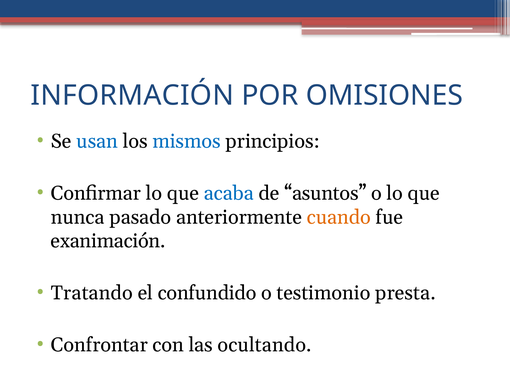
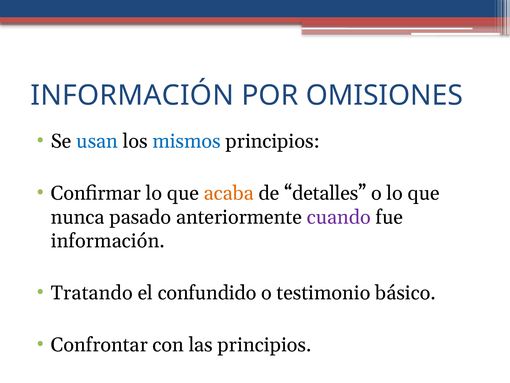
acaba colour: blue -> orange
asuntos: asuntos -> detalles
cuando colour: orange -> purple
exanimación at (108, 241): exanimación -> información
presta: presta -> básico
las ocultando: ocultando -> principios
